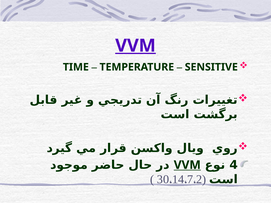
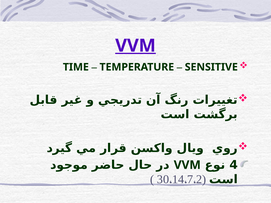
VVM at (187, 165) underline: present -> none
